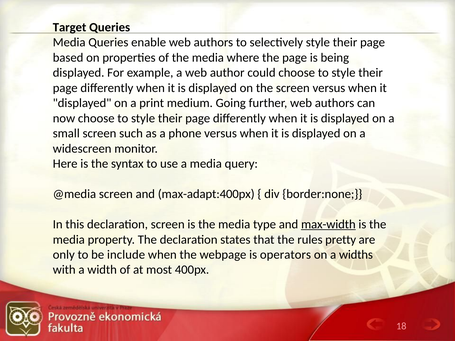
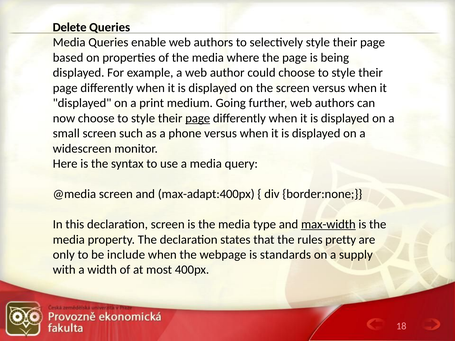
Target: Target -> Delete
page at (198, 118) underline: none -> present
operators: operators -> standards
widths: widths -> supply
